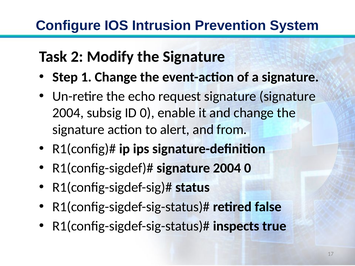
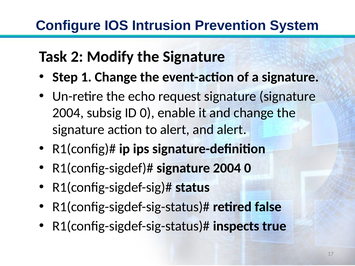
and from: from -> alert
